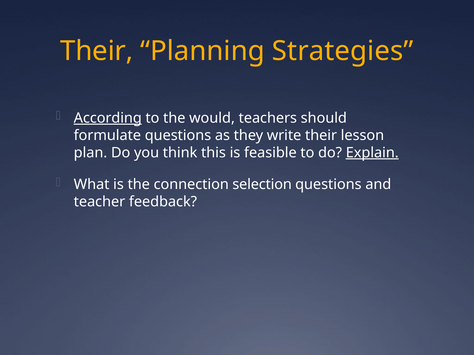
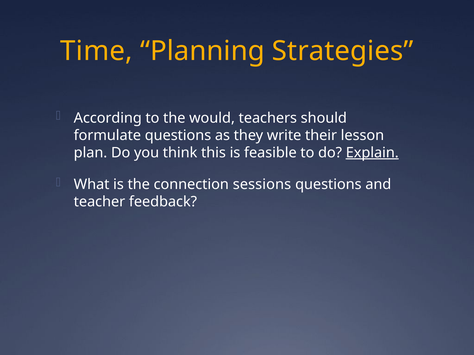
Their at (97, 51): Their -> Time
According underline: present -> none
selection: selection -> sessions
